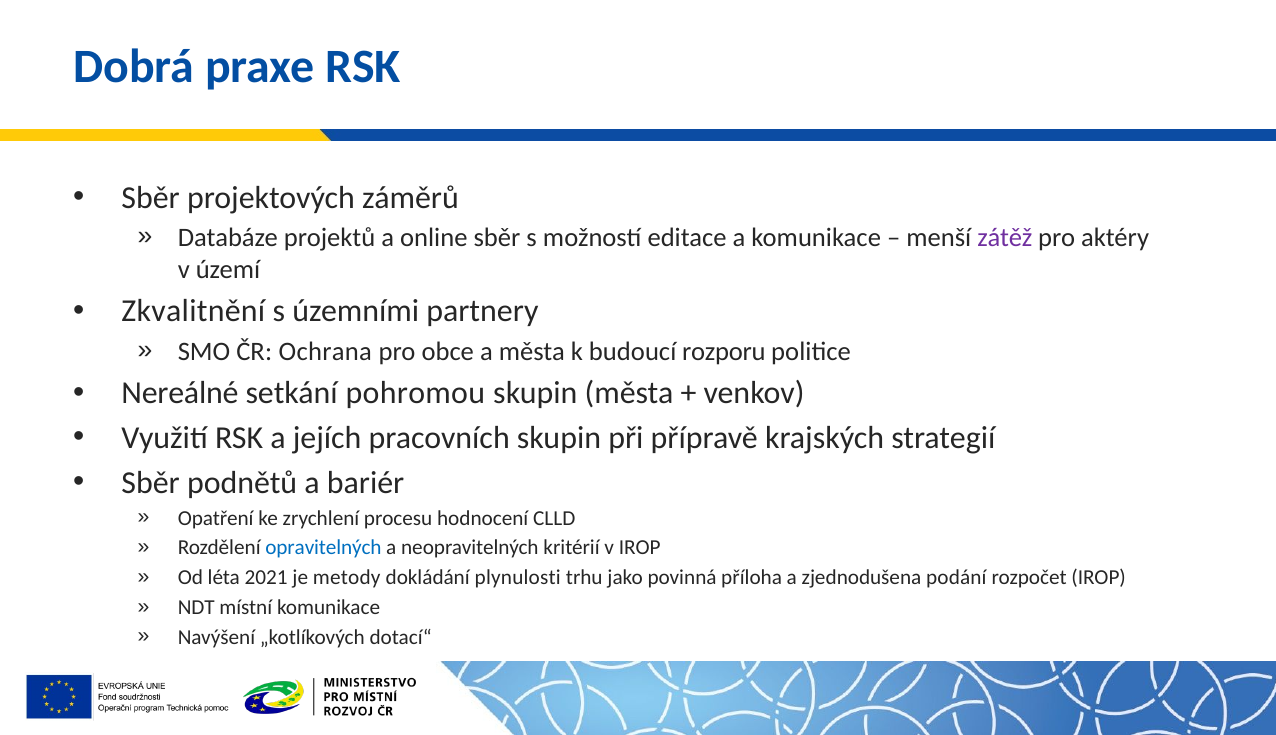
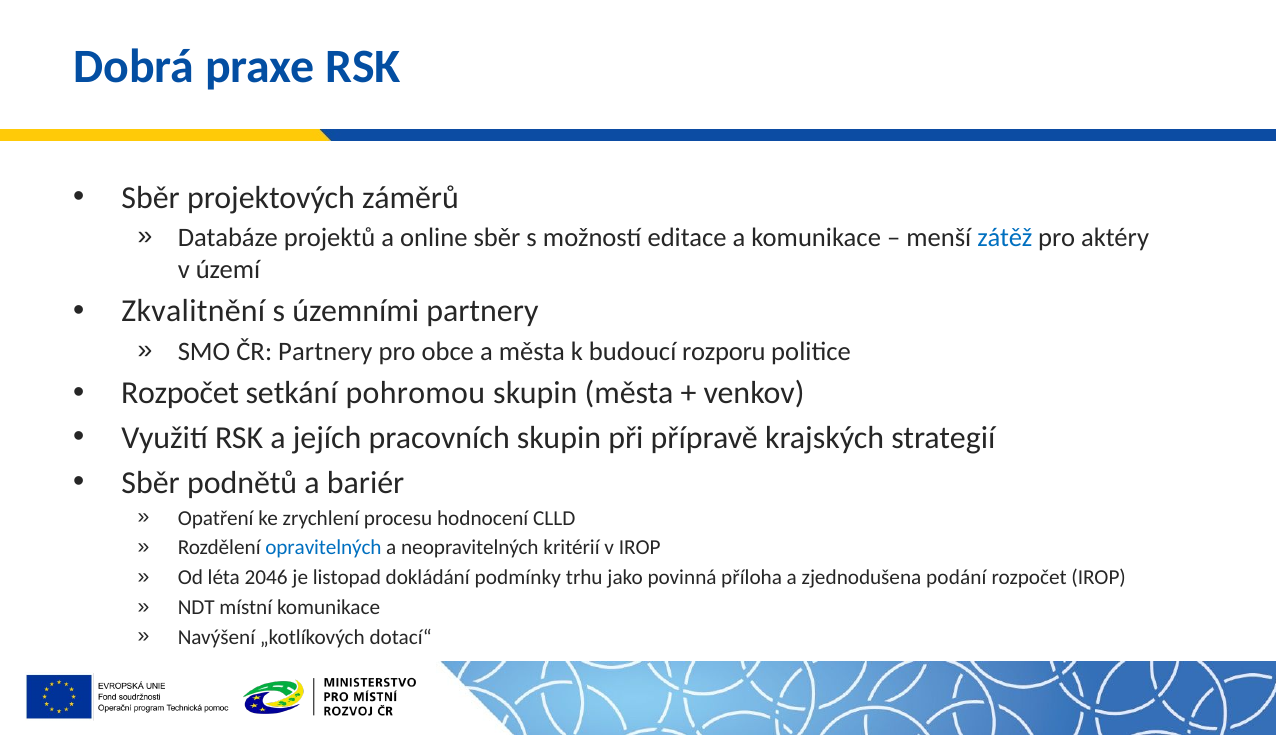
zátěž colour: purple -> blue
ČR Ochrana: Ochrana -> Partnery
Nereálné at (180, 393): Nereálné -> Rozpočet
2021: 2021 -> 2046
metody: metody -> listopad
plynulosti: plynulosti -> podmínky
